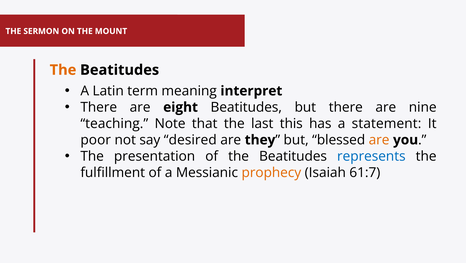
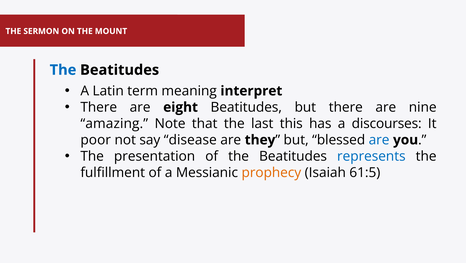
The at (63, 70) colour: orange -> blue
teaching: teaching -> amazing
statement: statement -> discourses
desired: desired -> disease
are at (379, 140) colour: orange -> blue
61:7: 61:7 -> 61:5
